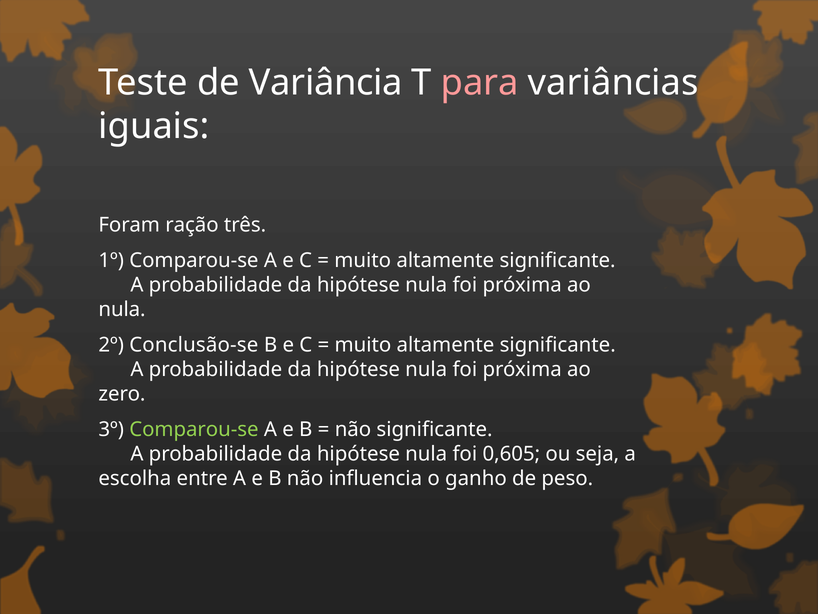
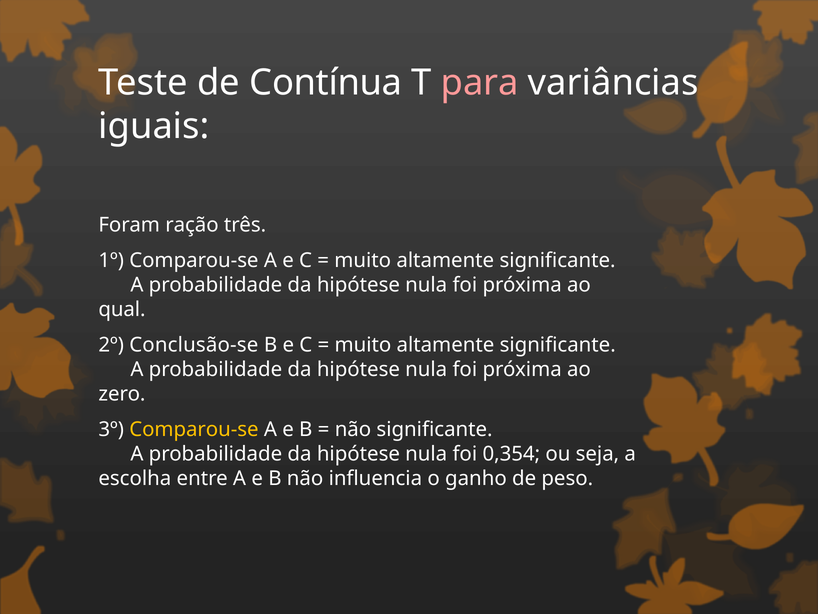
Variância: Variância -> Contínua
nula at (122, 309): nula -> qual
Comparou-se at (194, 429) colour: light green -> yellow
0,605: 0,605 -> 0,354
